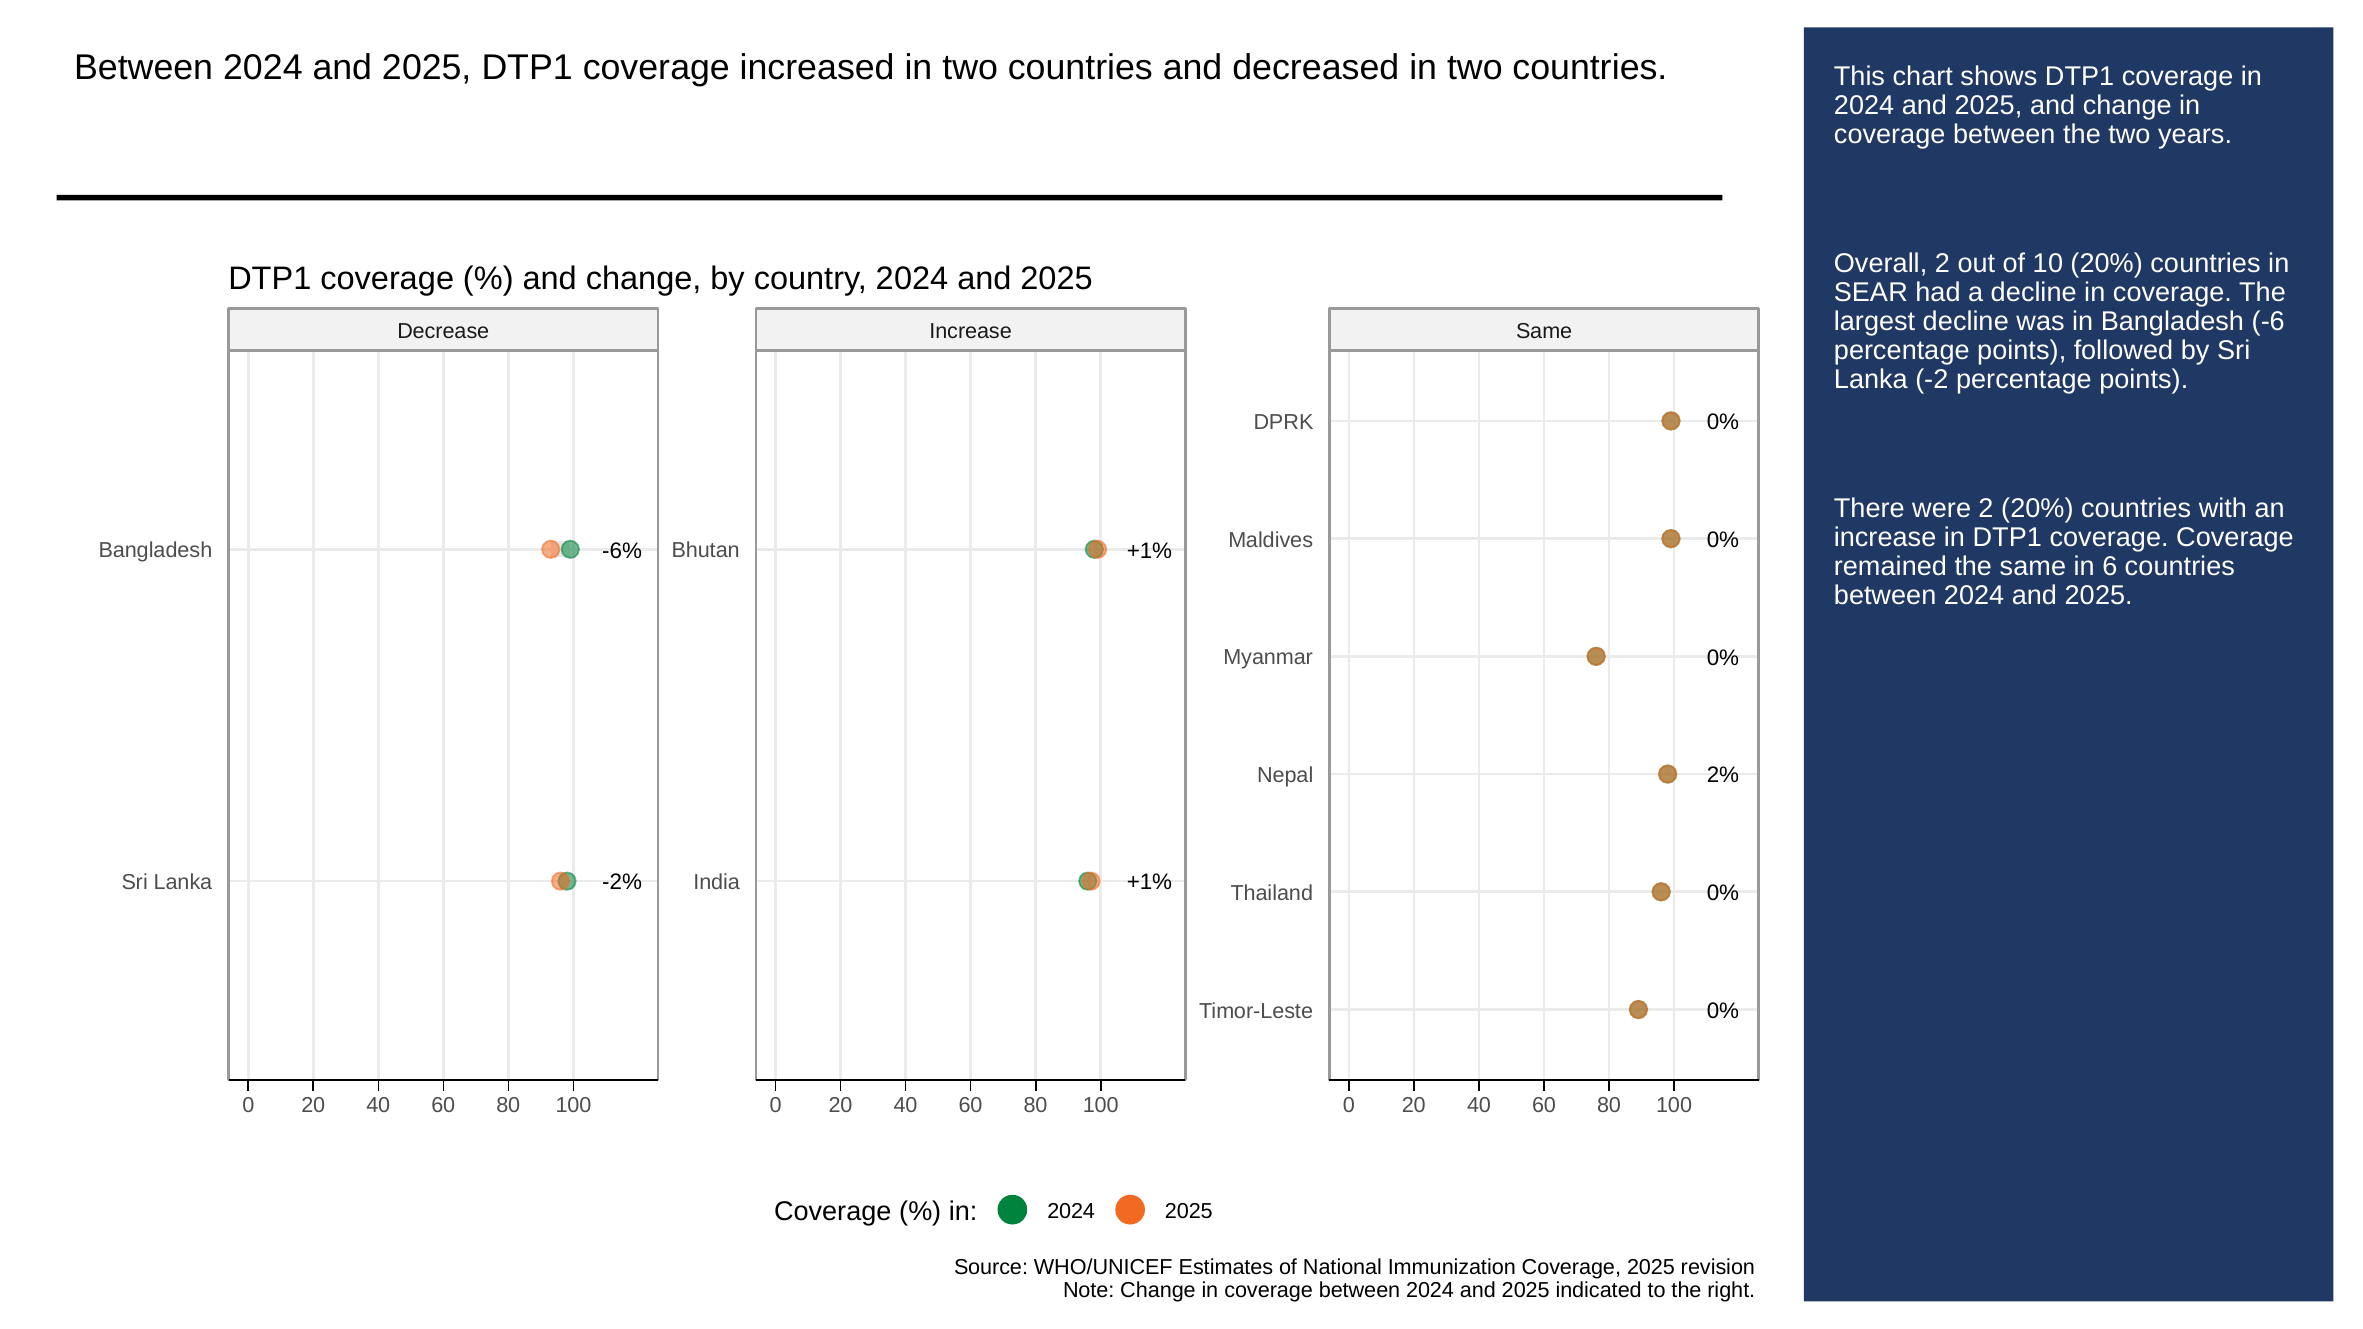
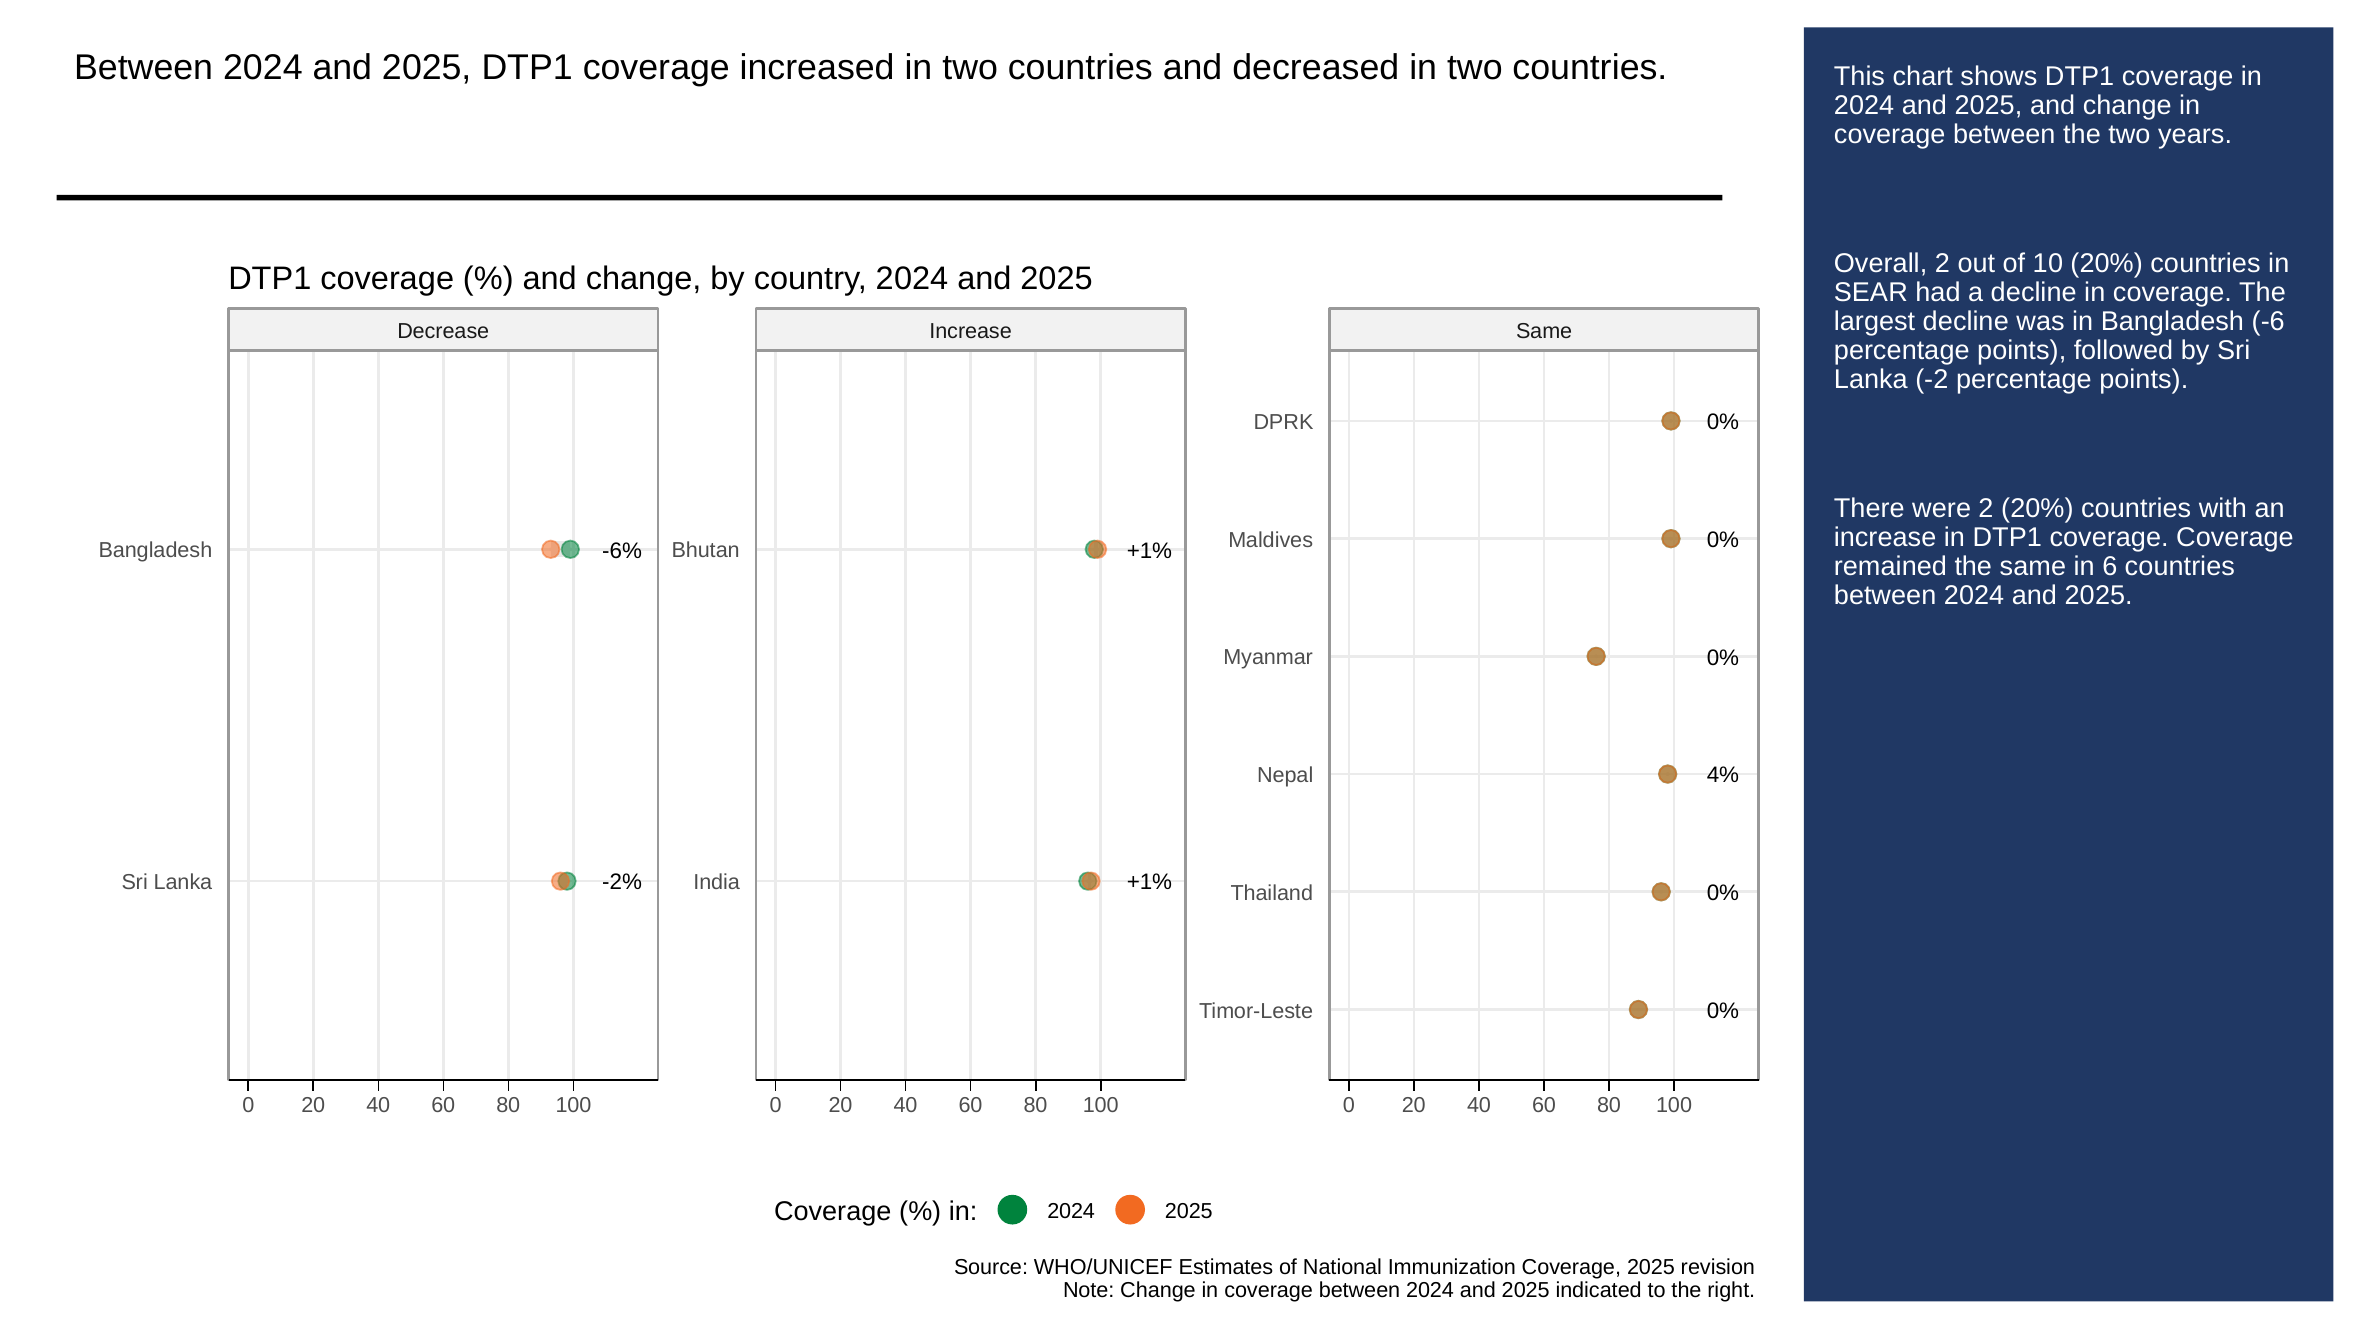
2%: 2% -> 4%
